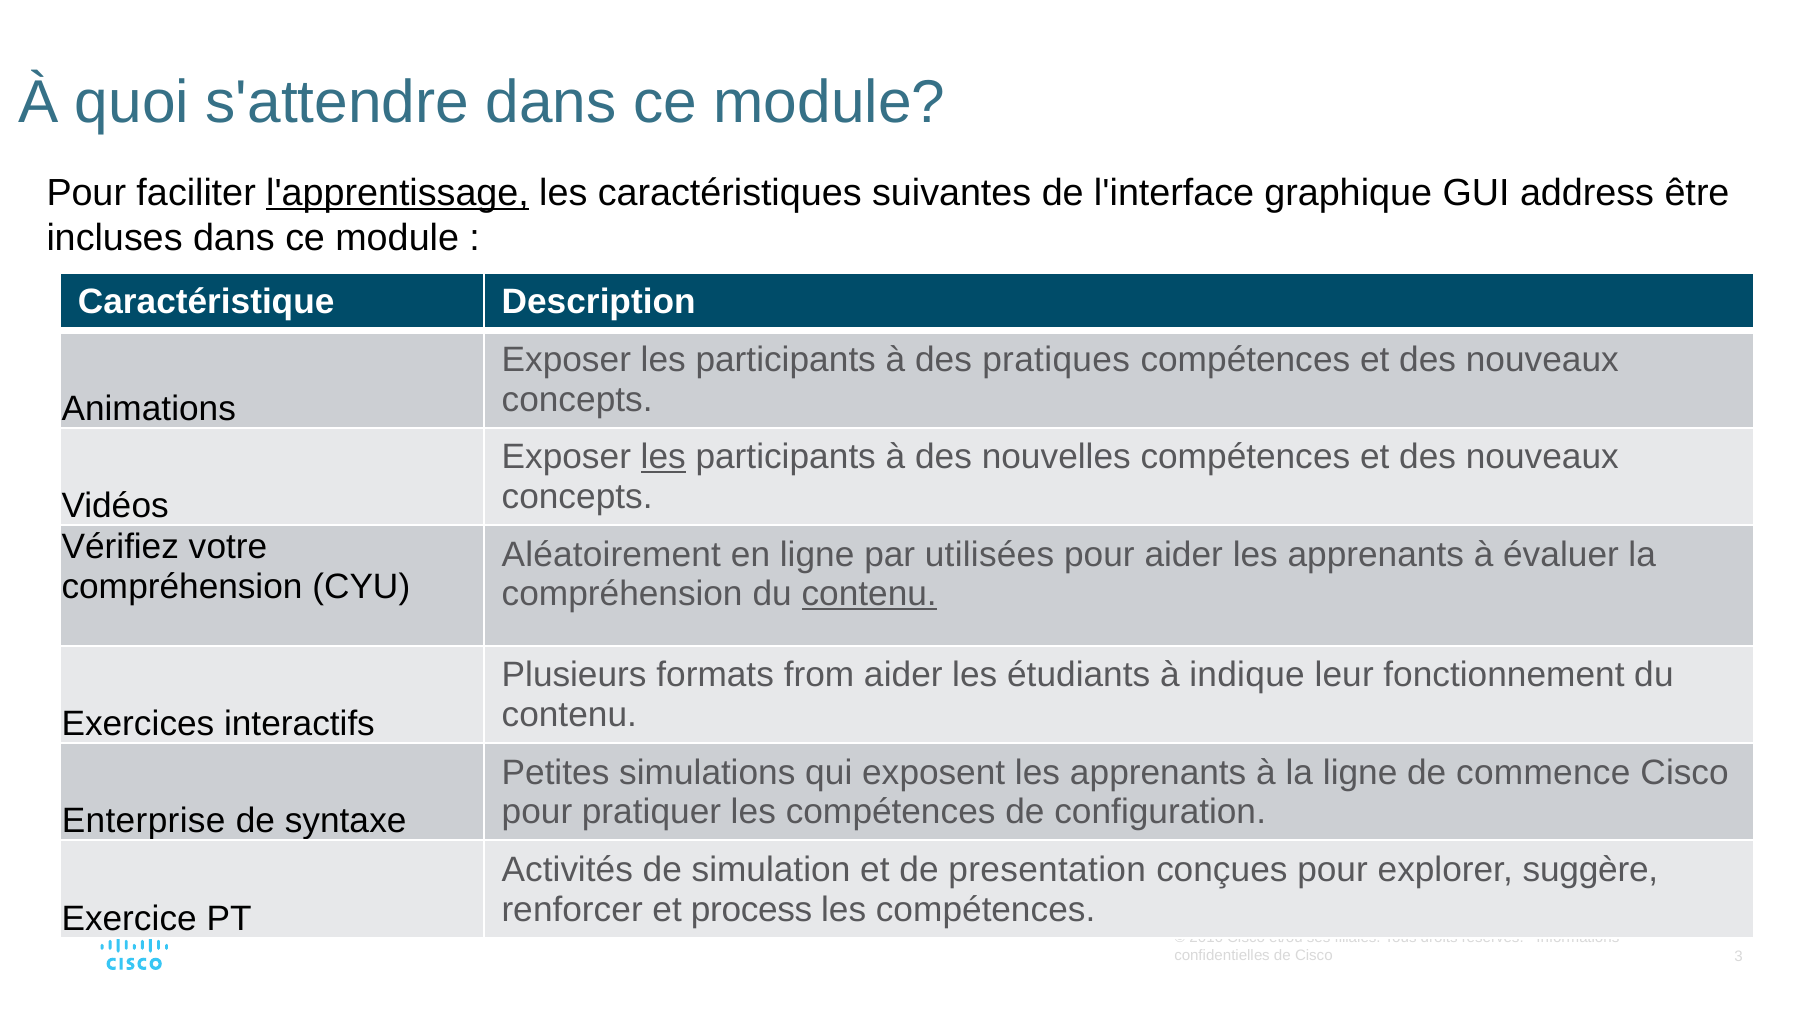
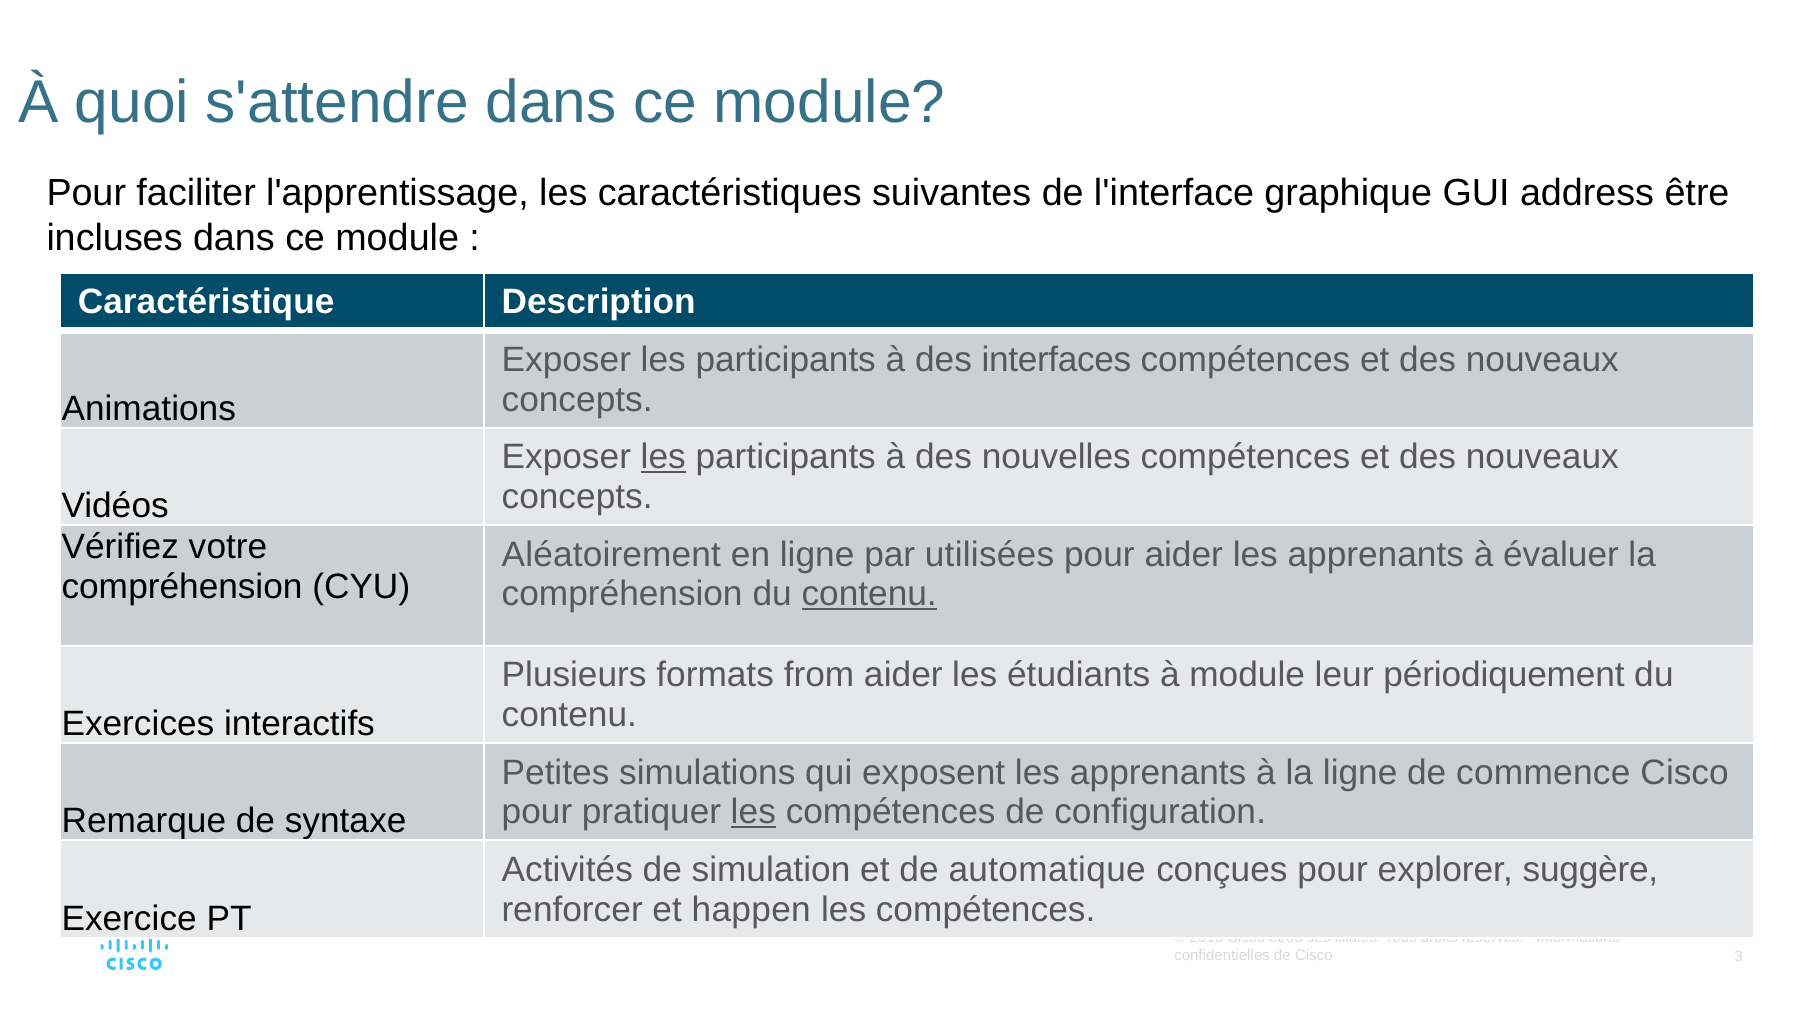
l'apprentissage underline: present -> none
pratiques: pratiques -> interfaces
à indique: indique -> module
fonctionnement: fonctionnement -> périodiquement
les at (753, 812) underline: none -> present
Enterprise: Enterprise -> Remarque
presentation: presentation -> automatique
process: process -> happen
